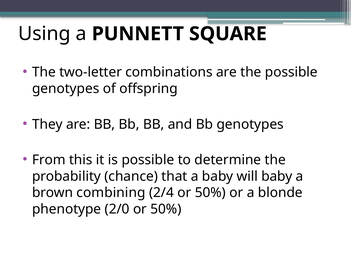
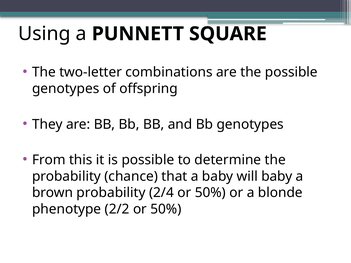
brown combining: combining -> probability
2/0: 2/0 -> 2/2
